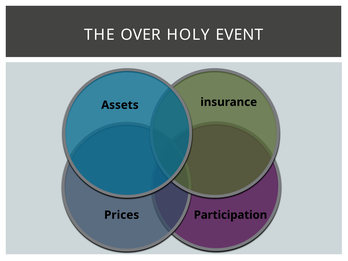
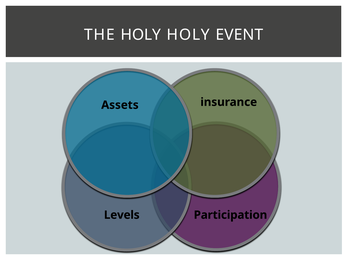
THE OVER: OVER -> HOLY
Prices: Prices -> Levels
